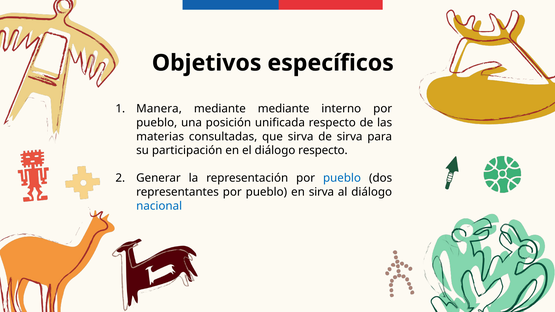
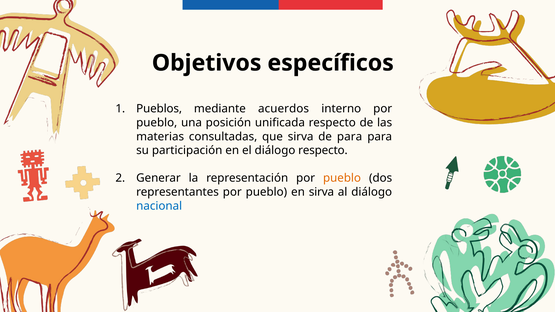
Manera: Manera -> Pueblos
mediante mediante: mediante -> acuerdos
de sirva: sirva -> para
pueblo at (342, 178) colour: blue -> orange
